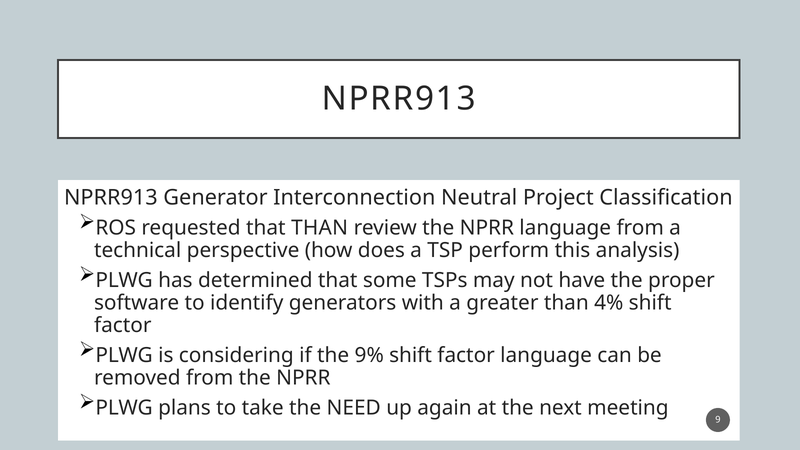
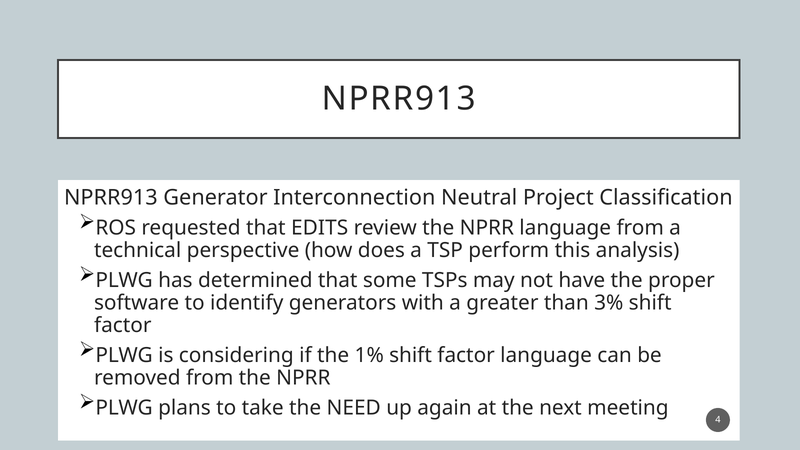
that THAN: THAN -> EDITS
4%: 4% -> 3%
9%: 9% -> 1%
9: 9 -> 4
